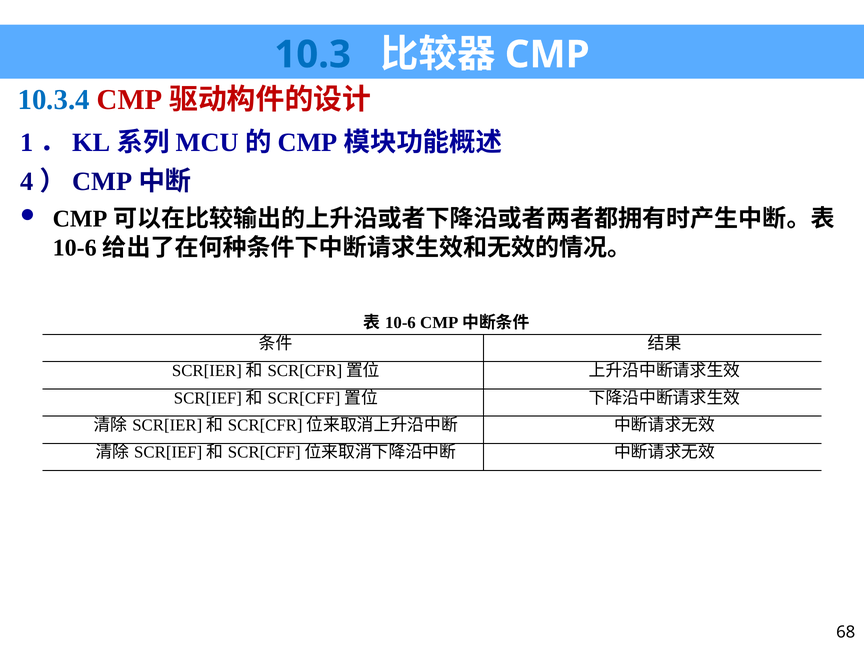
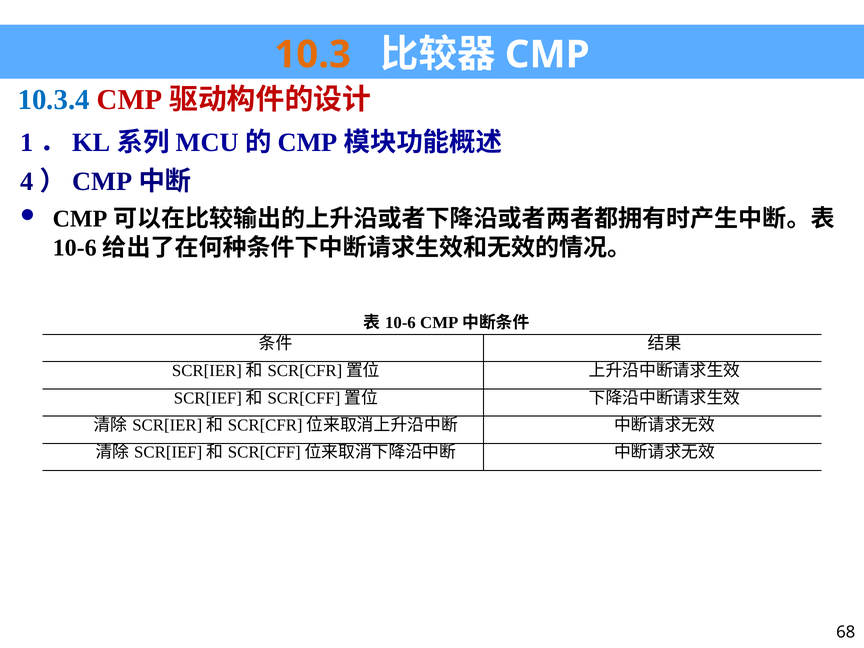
10.3 colour: blue -> orange
